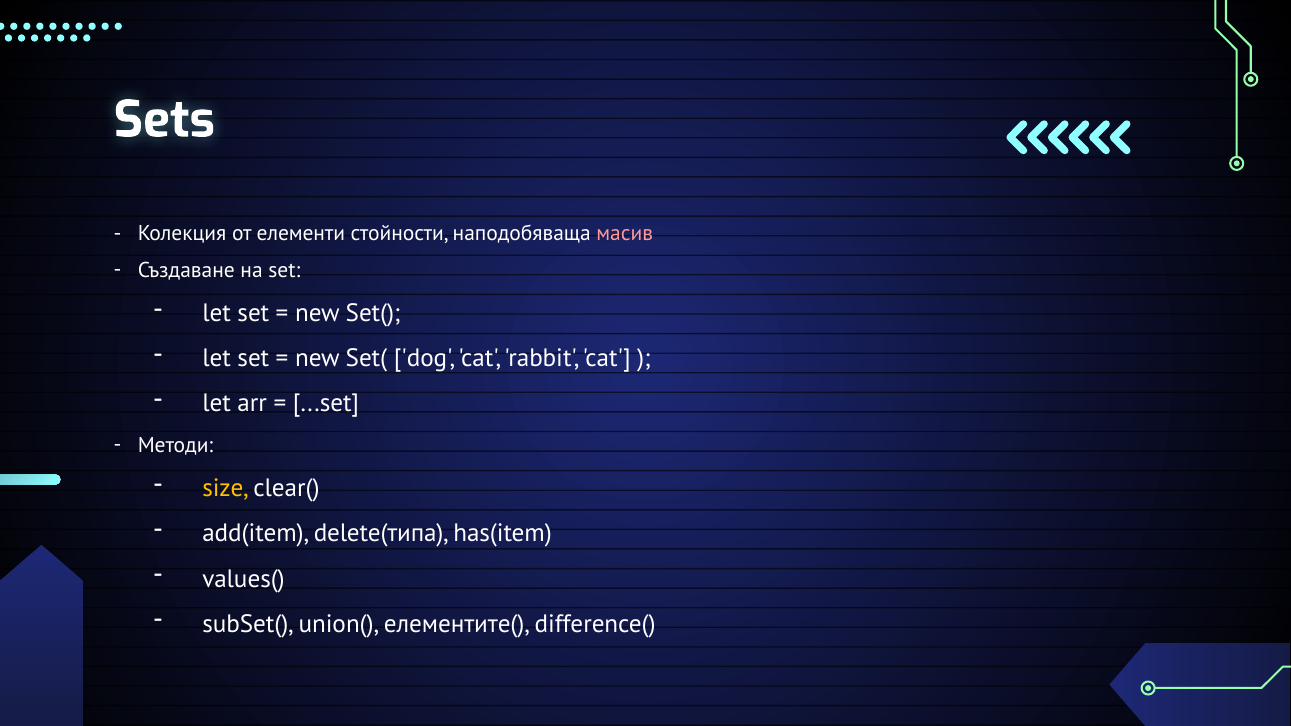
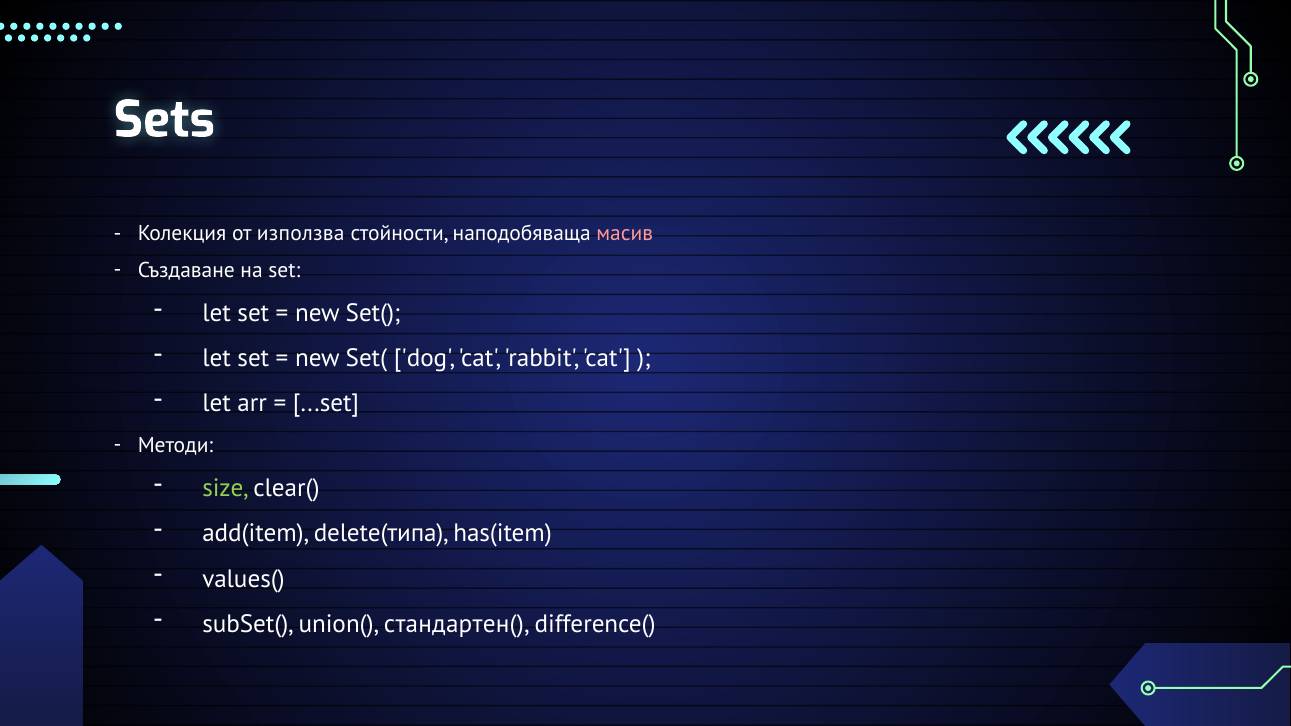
елементи: елементи -> използва
size colour: yellow -> light green
елементите(: елементите( -> стандартен(
